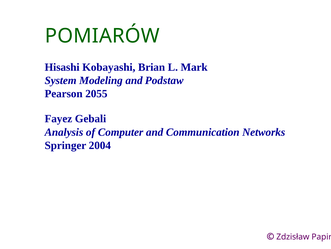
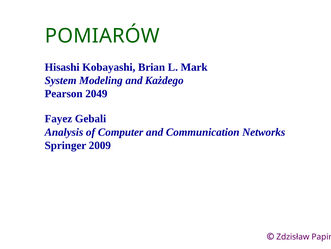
Podstaw: Podstaw -> Każdego
2055: 2055 -> 2049
2004: 2004 -> 2009
